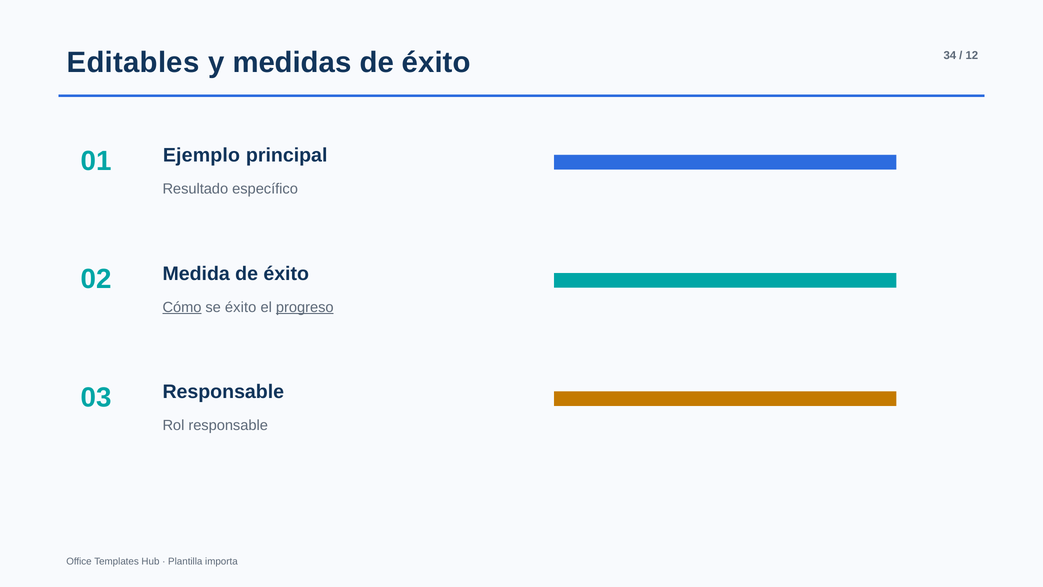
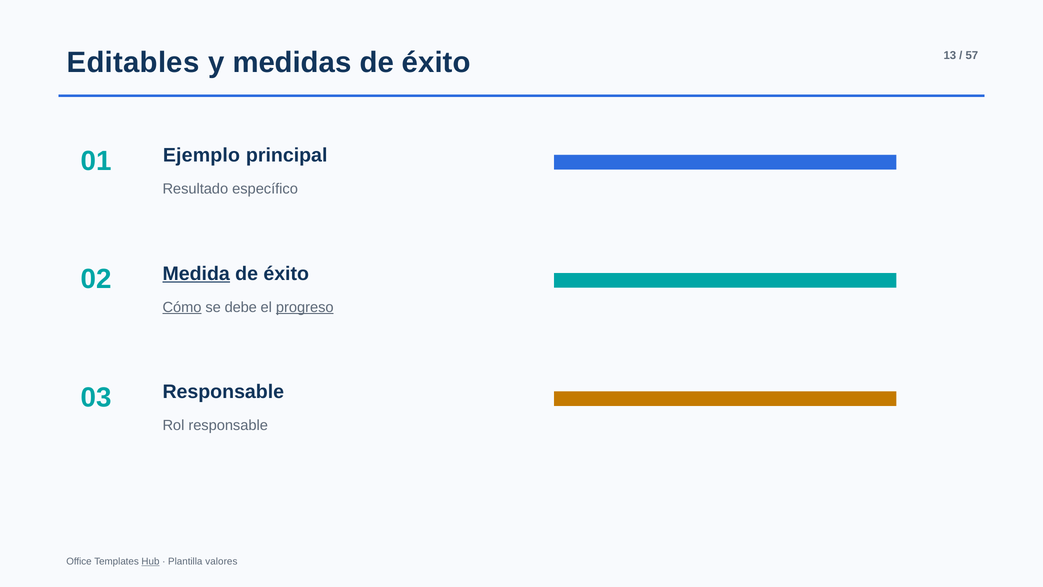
34: 34 -> 13
12: 12 -> 57
Medida underline: none -> present
se éxito: éxito -> debe
Hub underline: none -> present
importa: importa -> valores
